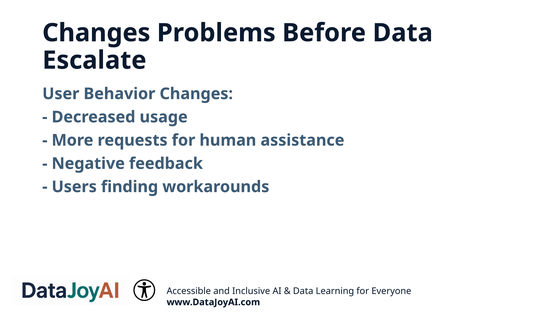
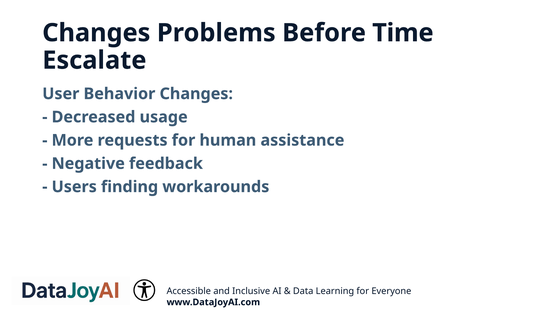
Before Data: Data -> Time
